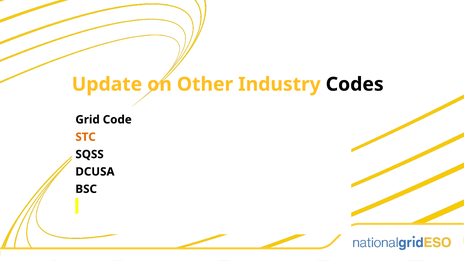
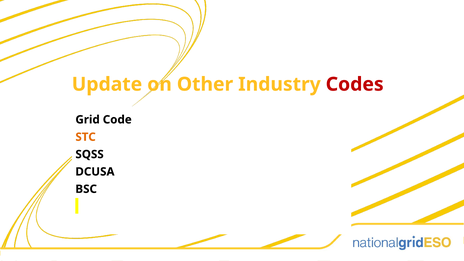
Codes colour: black -> red
